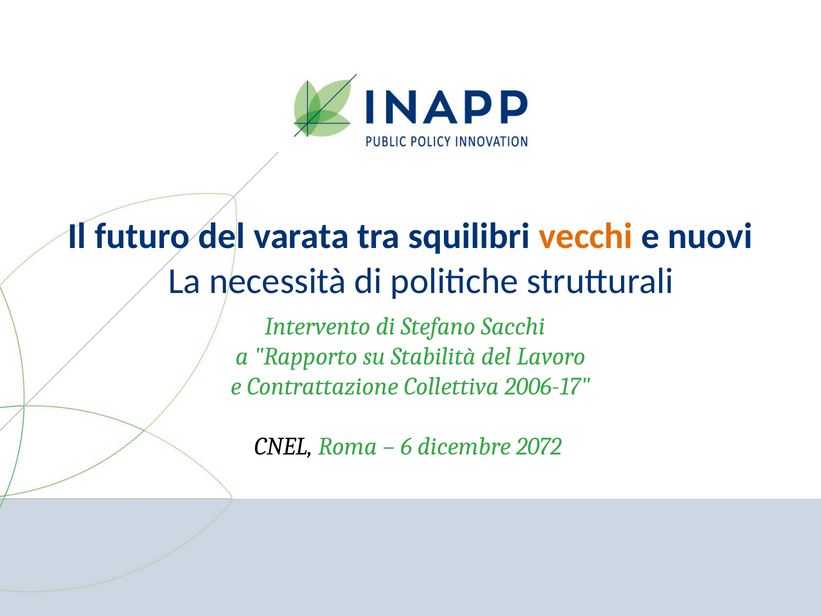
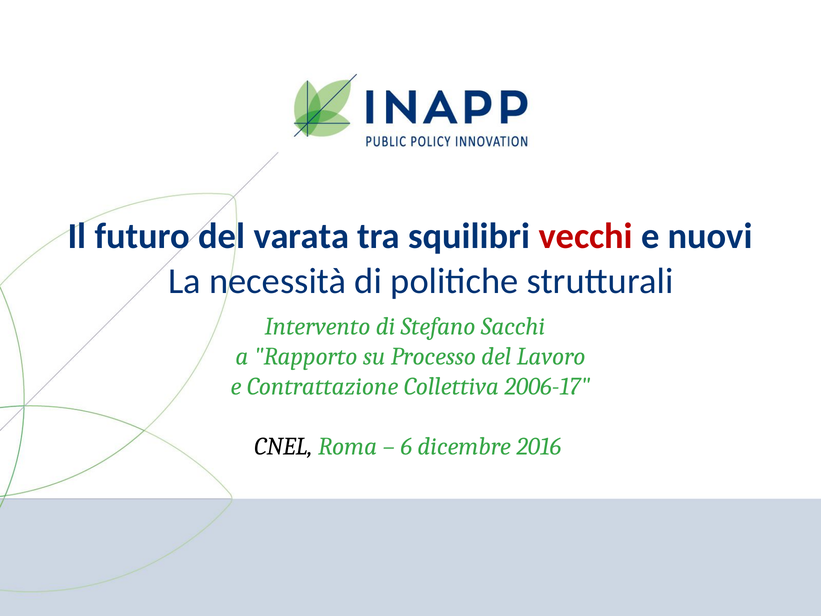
vecchi colour: orange -> red
Stabilità: Stabilità -> Processo
2072: 2072 -> 2016
